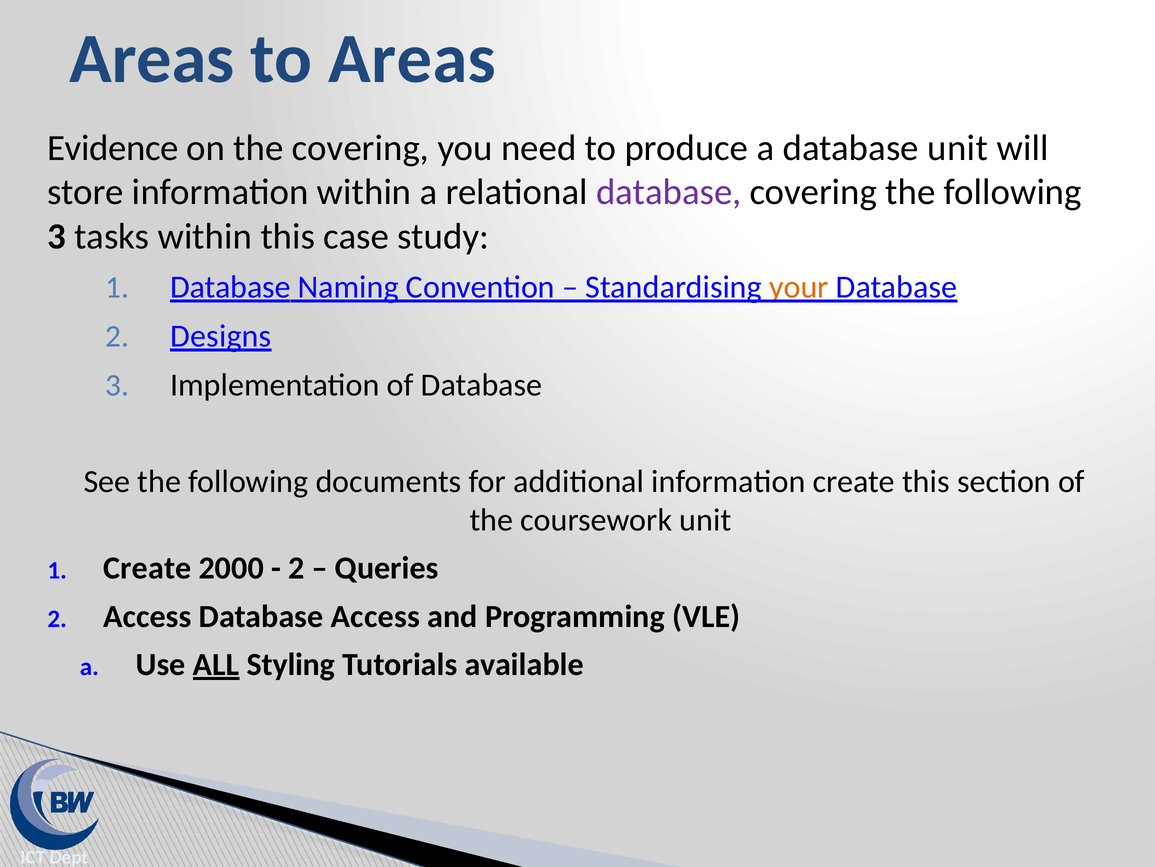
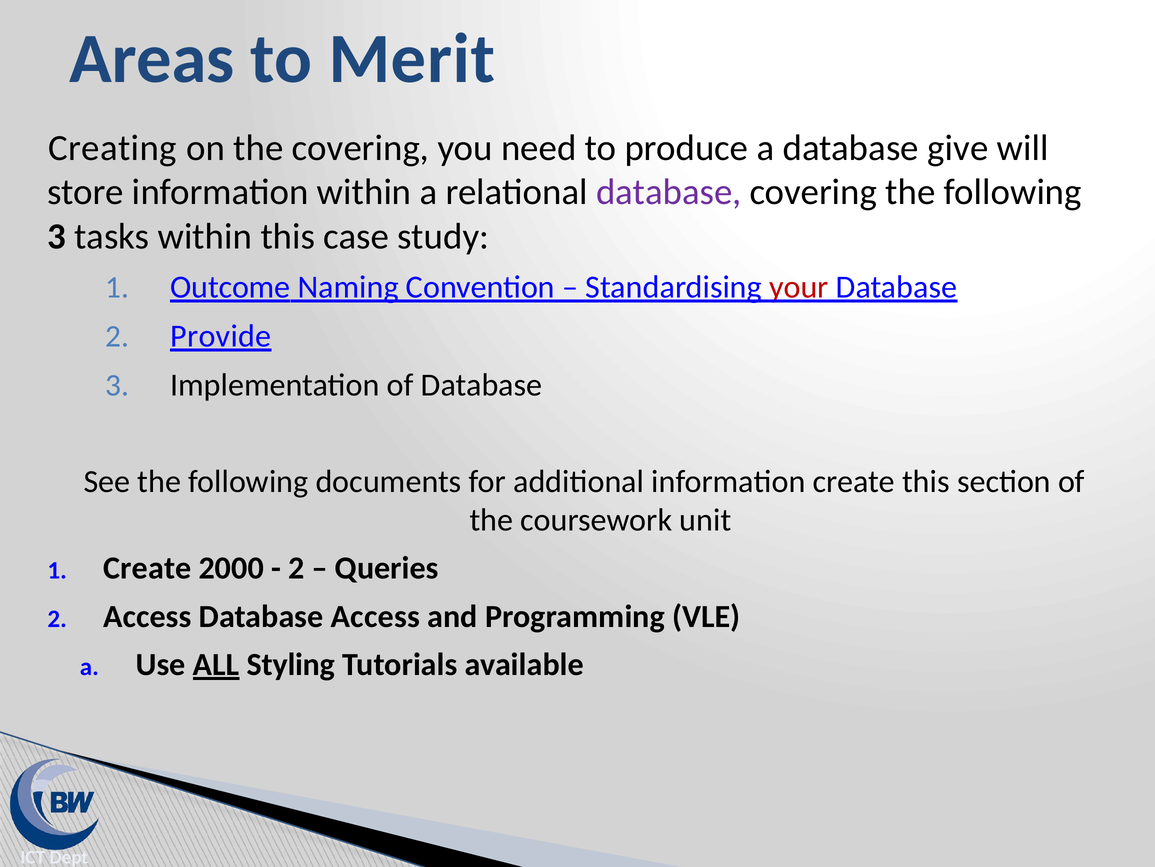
to Areas: Areas -> Merit
Evidence: Evidence -> Creating
database unit: unit -> give
Database at (230, 287): Database -> Outcome
your colour: orange -> red
Designs: Designs -> Provide
